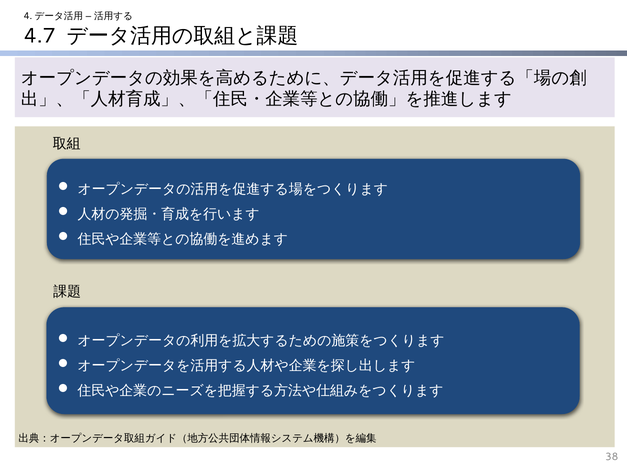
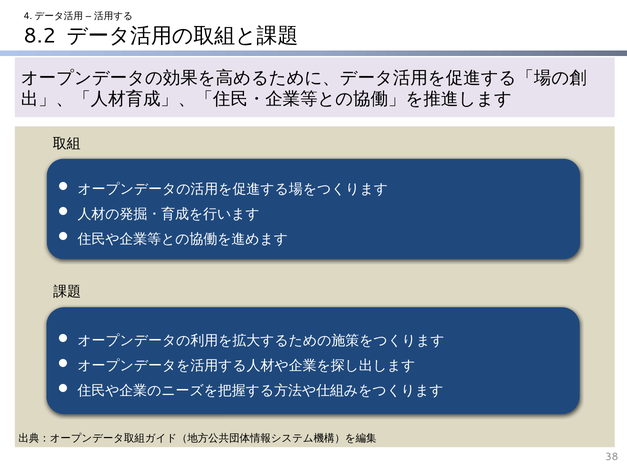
4.7: 4.7 -> 8.2
